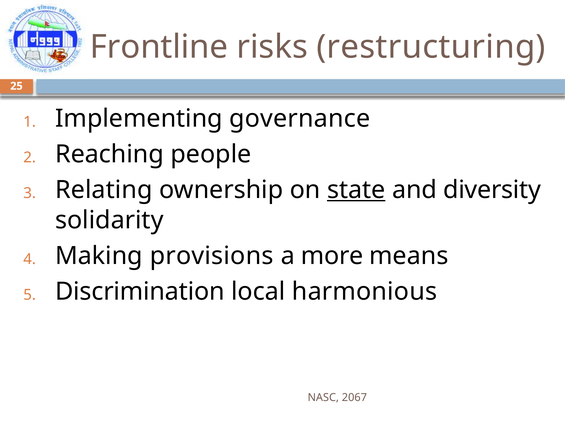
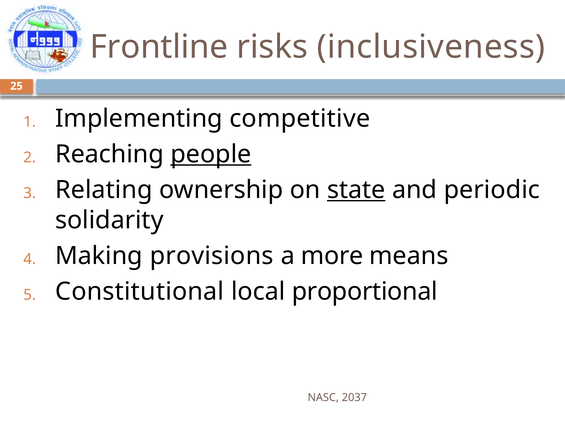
restructuring: restructuring -> inclusiveness
governance: governance -> competitive
people underline: none -> present
diversity: diversity -> periodic
Discrimination: Discrimination -> Constitutional
harmonious: harmonious -> proportional
2067: 2067 -> 2037
